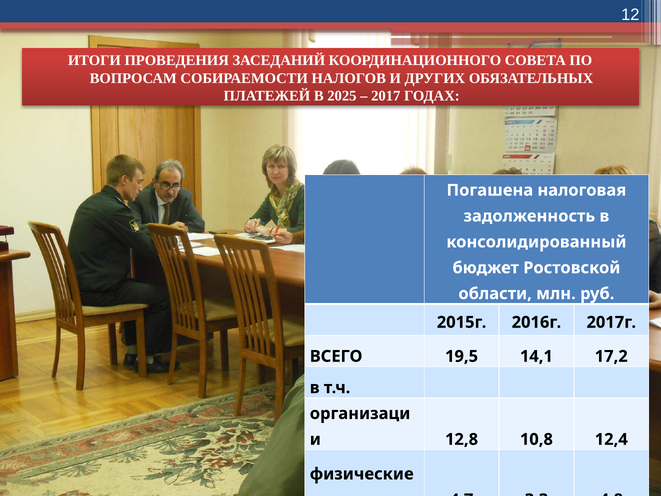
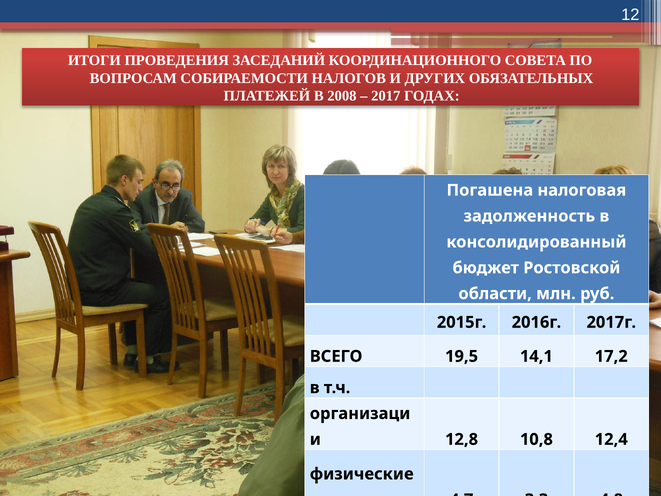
2025: 2025 -> 2008
